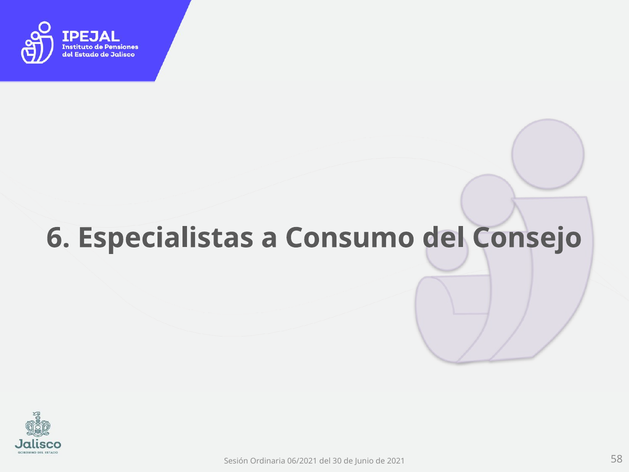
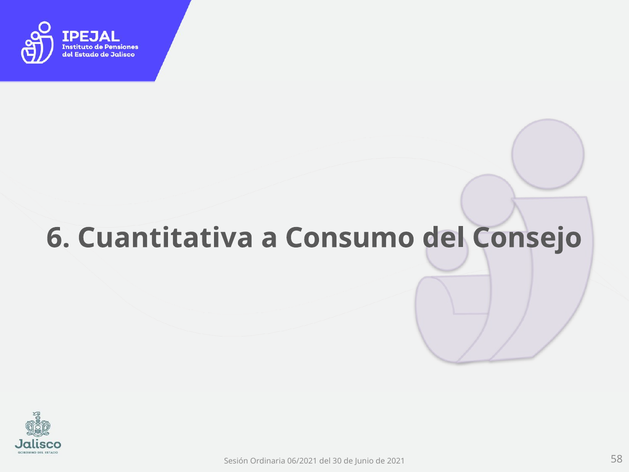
Especialistas: Especialistas -> Cuantitativa
